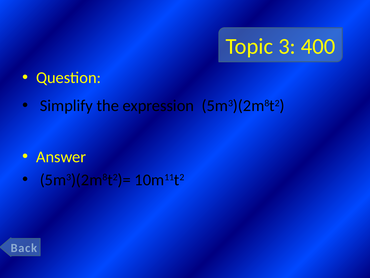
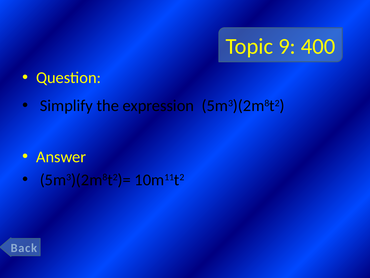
3: 3 -> 9
